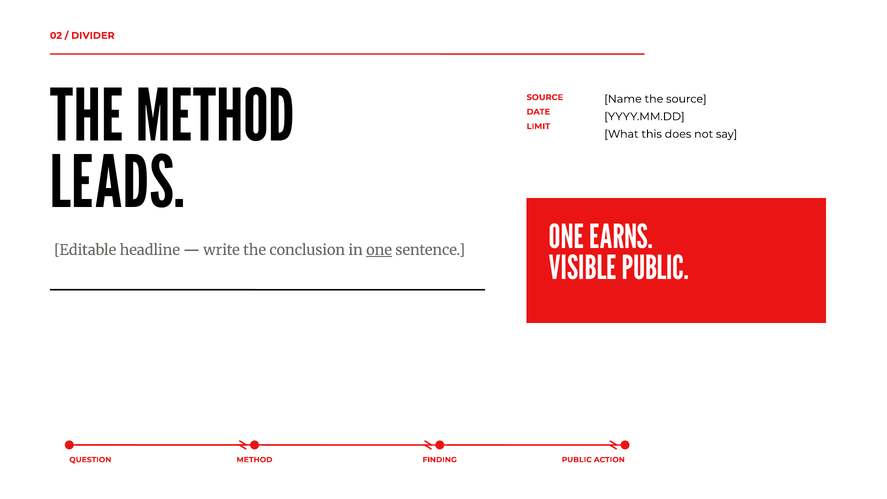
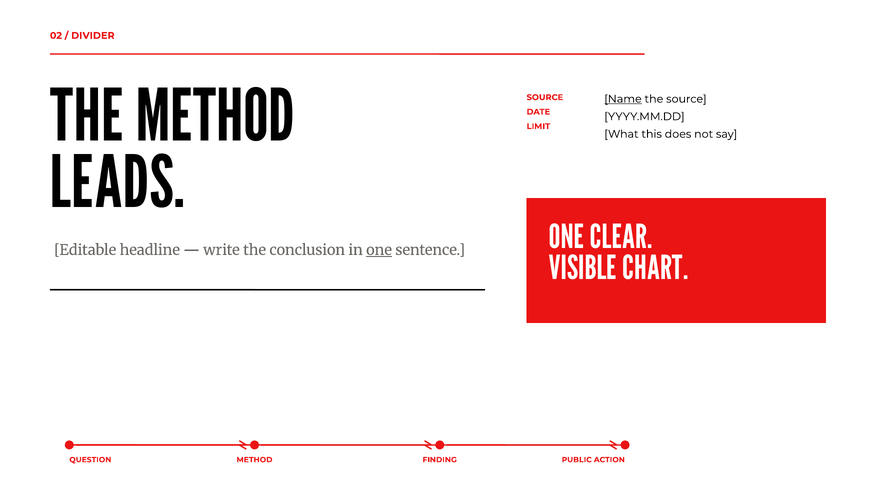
Name underline: none -> present
EARNS: EARNS -> CLEAR
VISIBLE PUBLIC: PUBLIC -> CHART
